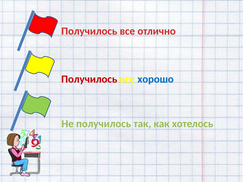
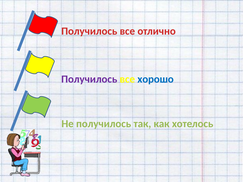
Получилось at (89, 79) colour: red -> purple
